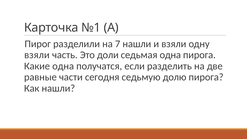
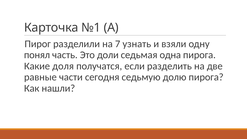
7 нашли: нашли -> узнать
взяли at (37, 55): взяли -> понял
Какие одна: одна -> доля
